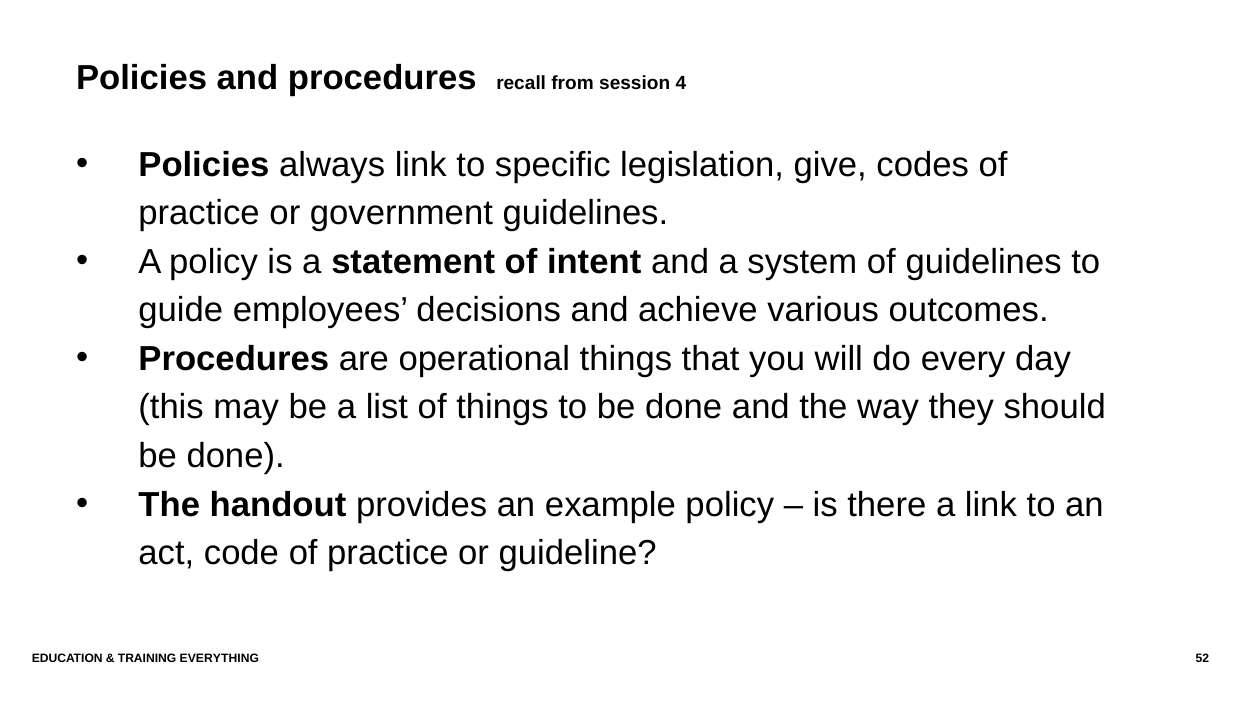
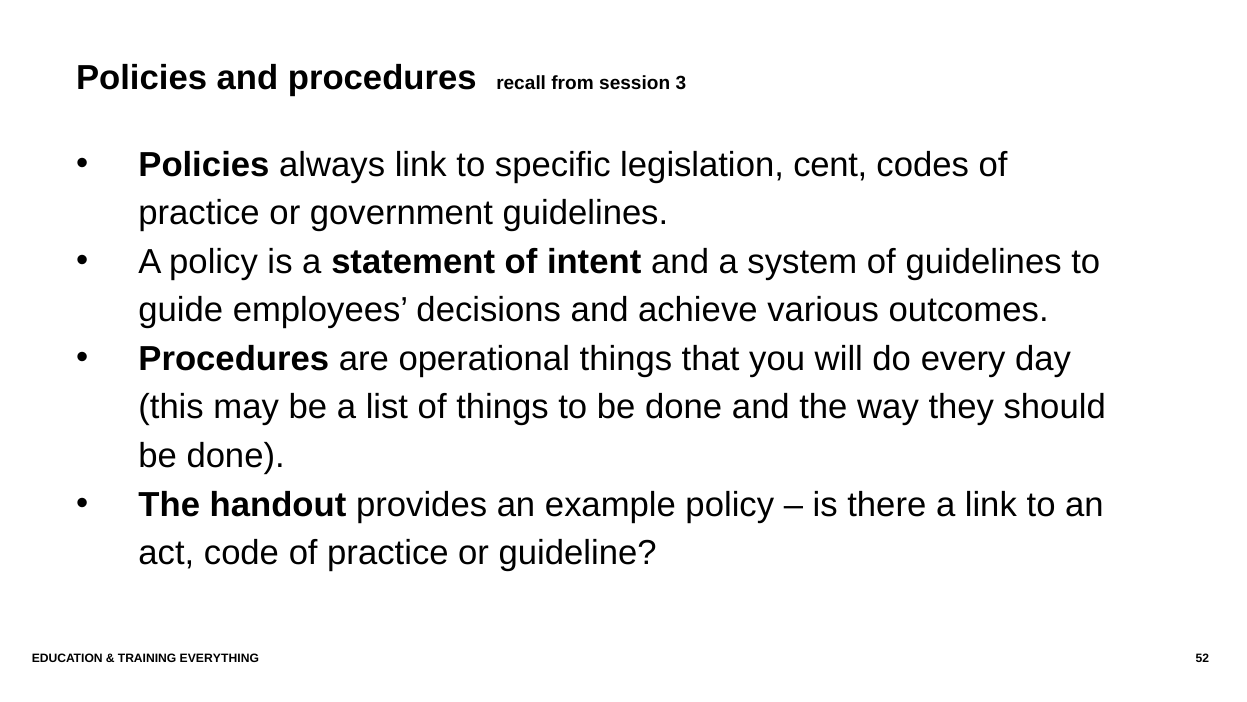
4: 4 -> 3
give: give -> cent
